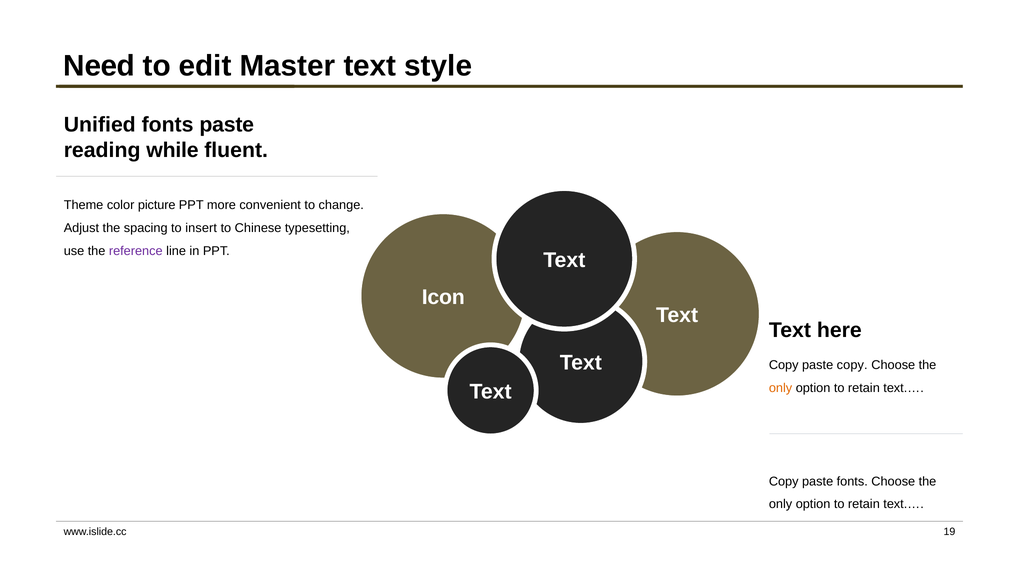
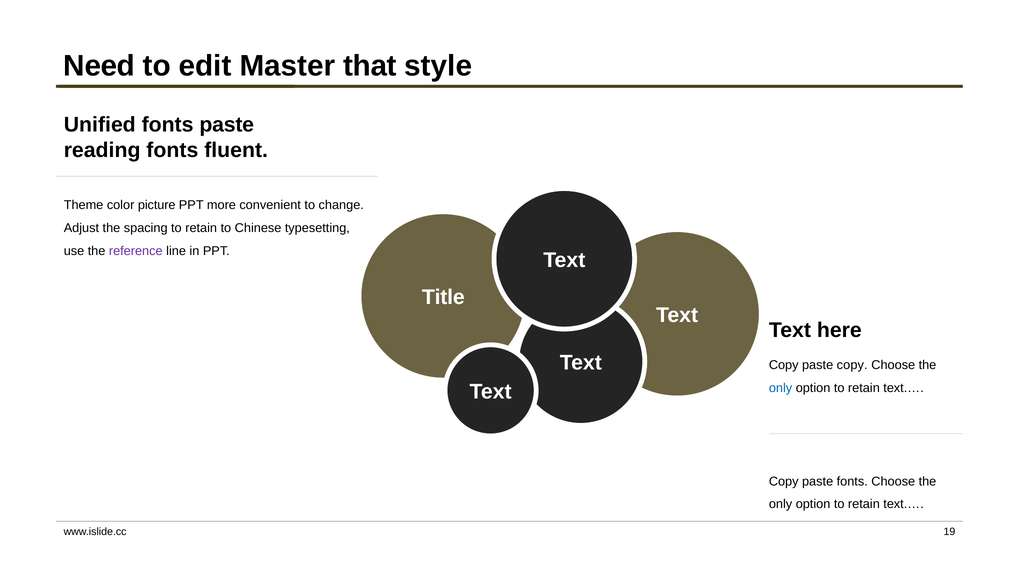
Master text: text -> that
reading while: while -> fonts
spacing to insert: insert -> retain
Icon: Icon -> Title
only at (781, 388) colour: orange -> blue
